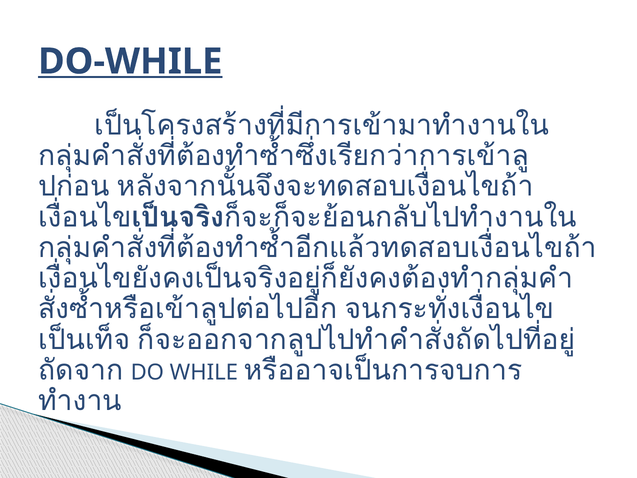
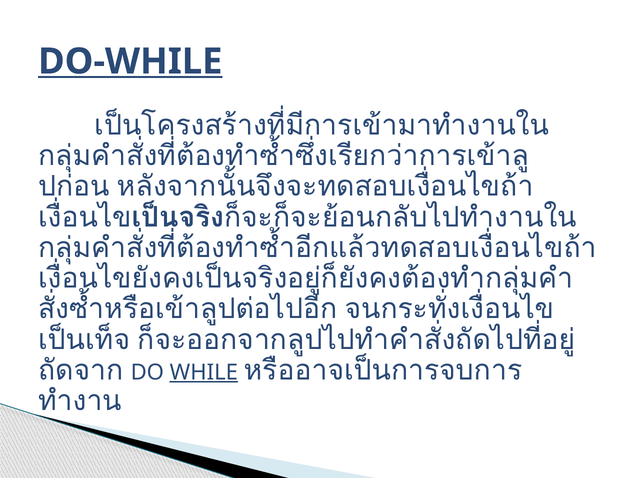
WHILE underline: none -> present
